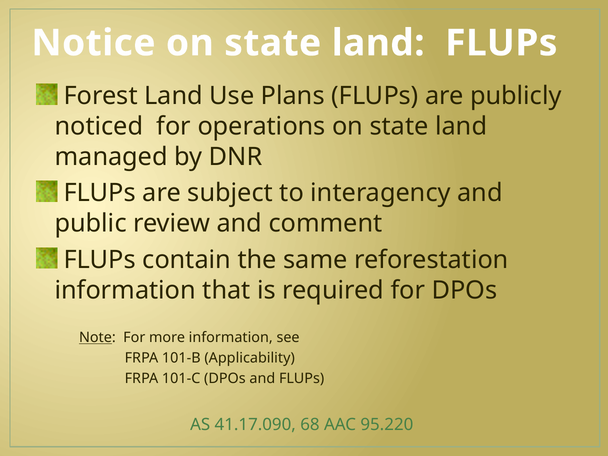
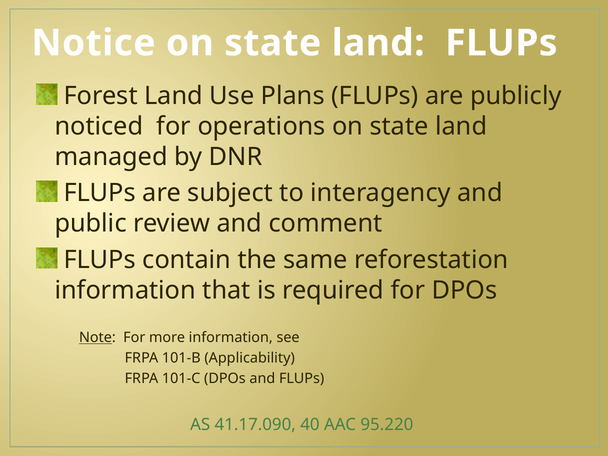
68: 68 -> 40
